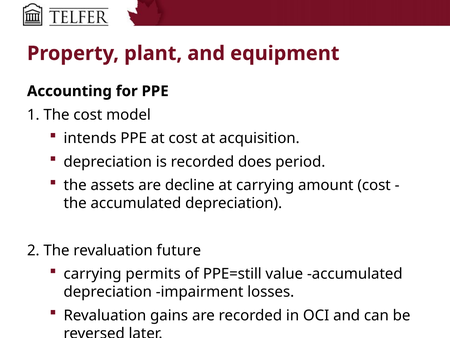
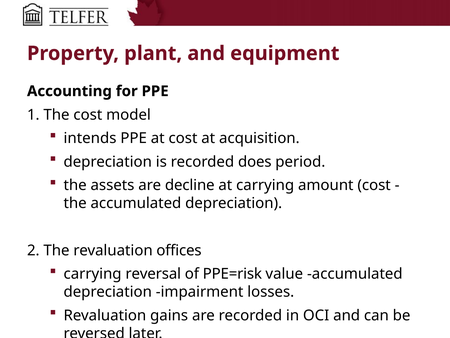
future: future -> offices
permits: permits -> reversal
PPE=still: PPE=still -> PPE=risk
